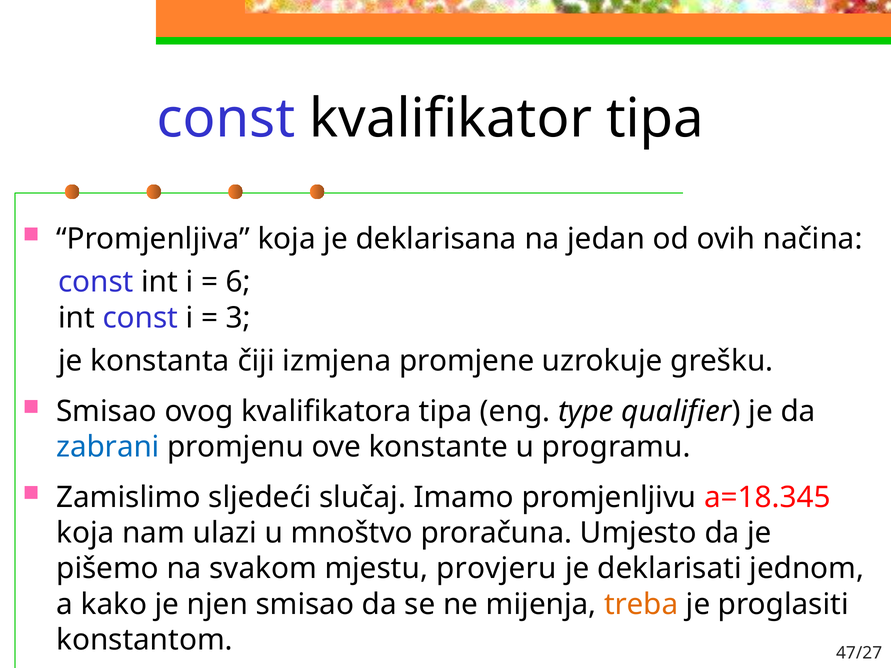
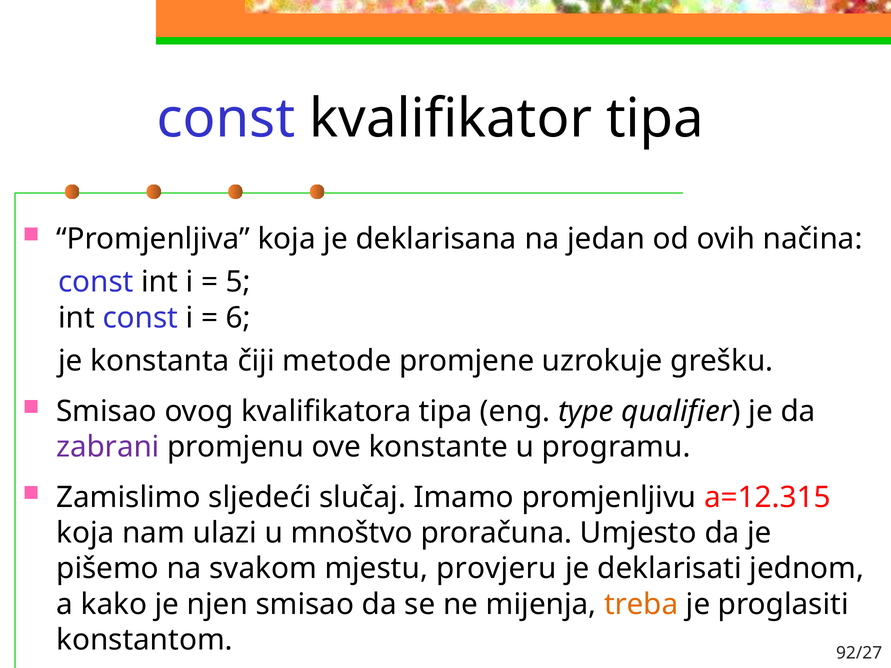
6: 6 -> 5
3: 3 -> 6
izmjena: izmjena -> metode
zabrani colour: blue -> purple
a=18.345: a=18.345 -> a=12.315
47/27: 47/27 -> 92/27
